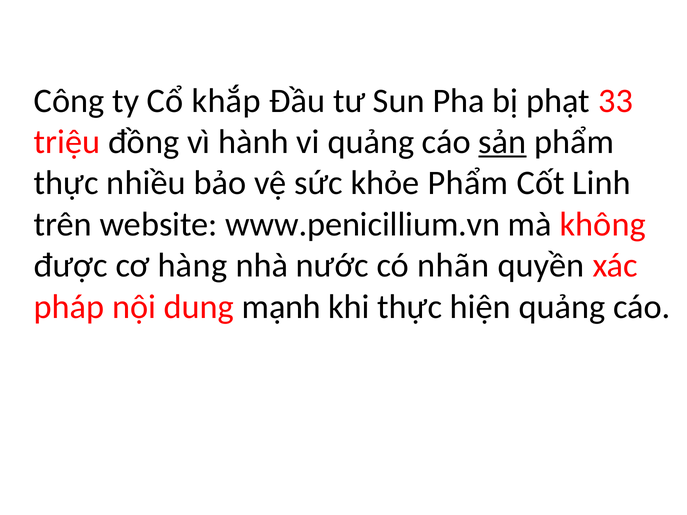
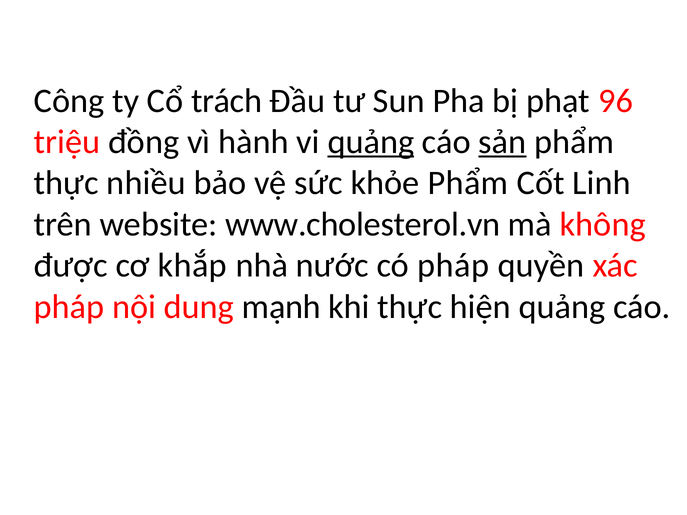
khắp: khắp -> trách
33: 33 -> 96
quảng at (371, 142) underline: none -> present
www.penicillium.vn: www.penicillium.vn -> www.cholesterol.vn
hàng: hàng -> khắp
có nhãn: nhãn -> pháp
